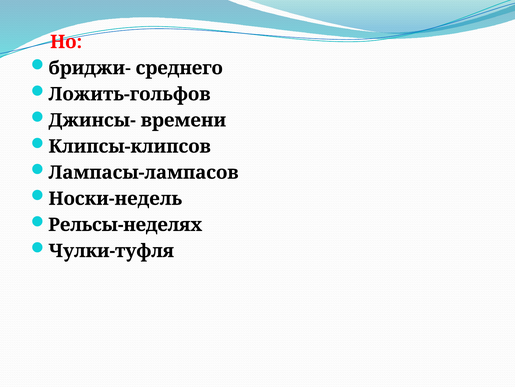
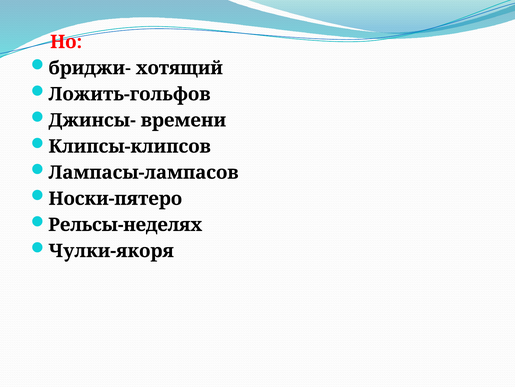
среднего: среднего -> хотящий
Носки-недель: Носки-недель -> Носки-пятеро
Чулки-туфля: Чулки-туфля -> Чулки-якоря
